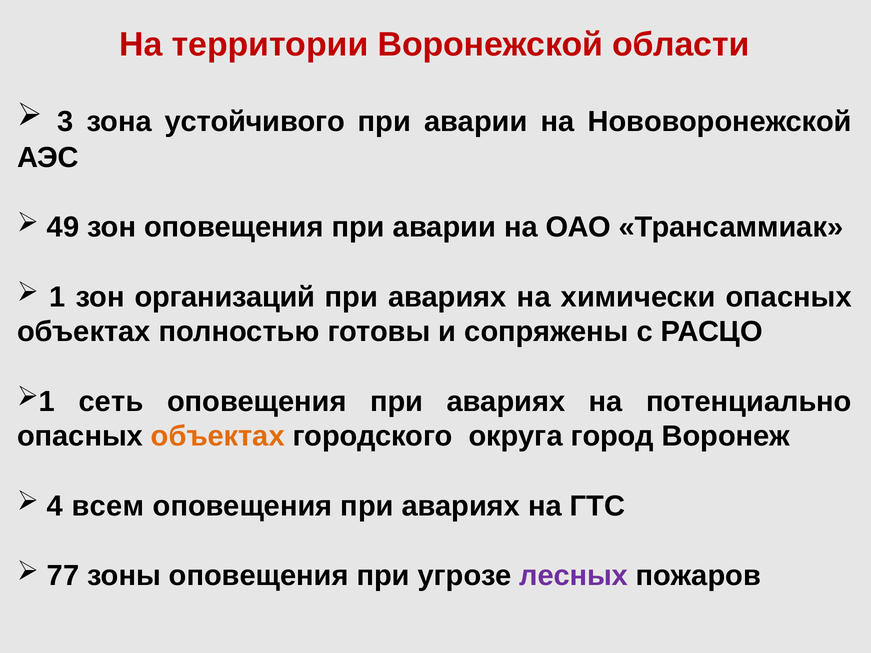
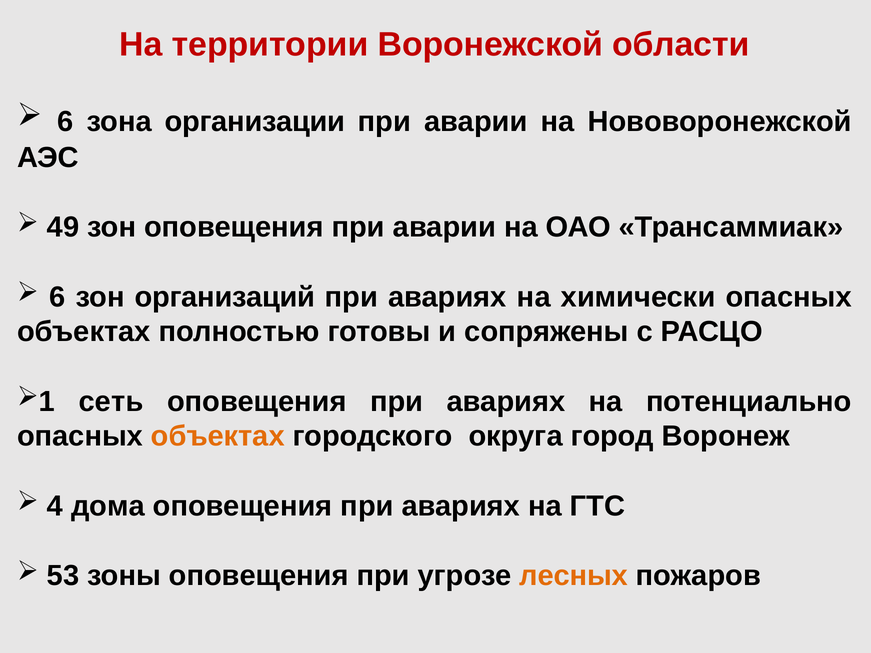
3 at (65, 122): 3 -> 6
устойчивого: устойчивого -> организации
1 at (57, 297): 1 -> 6
всем: всем -> дома
77: 77 -> 53
лесных colour: purple -> orange
